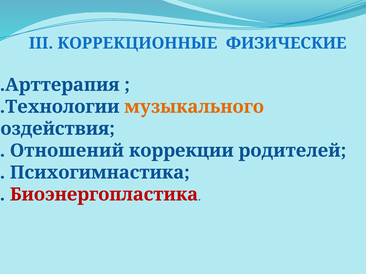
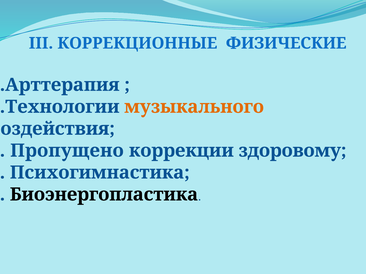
Отношений: Отношений -> Пропущено
родителей: родителей -> здоровому
Биоэнергопластика colour: red -> black
